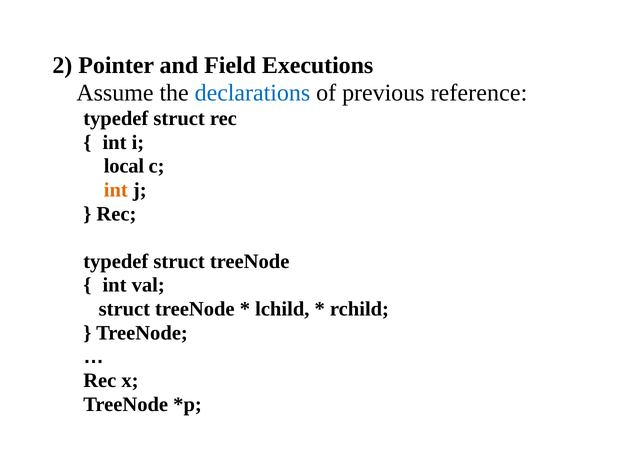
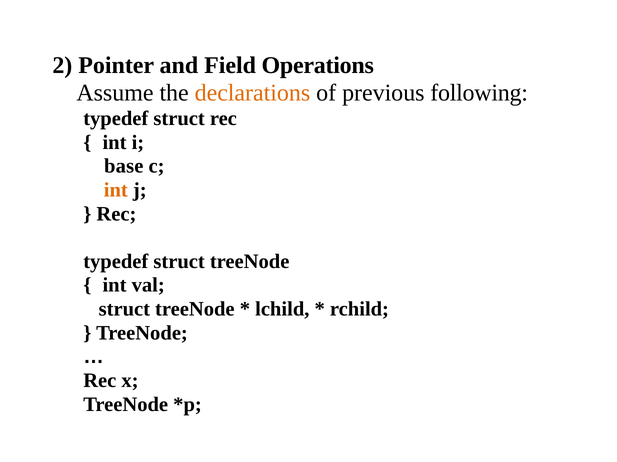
Executions: Executions -> Operations
declarations colour: blue -> orange
reference: reference -> following
local: local -> base
